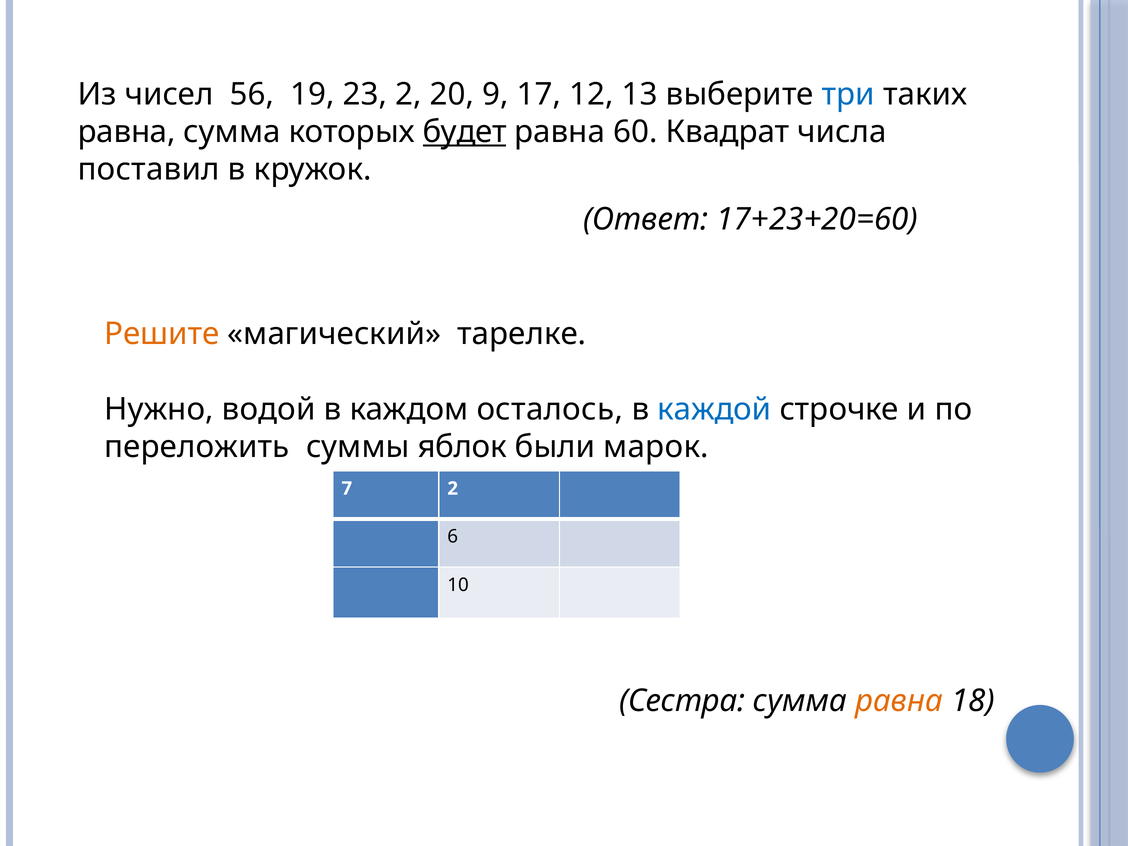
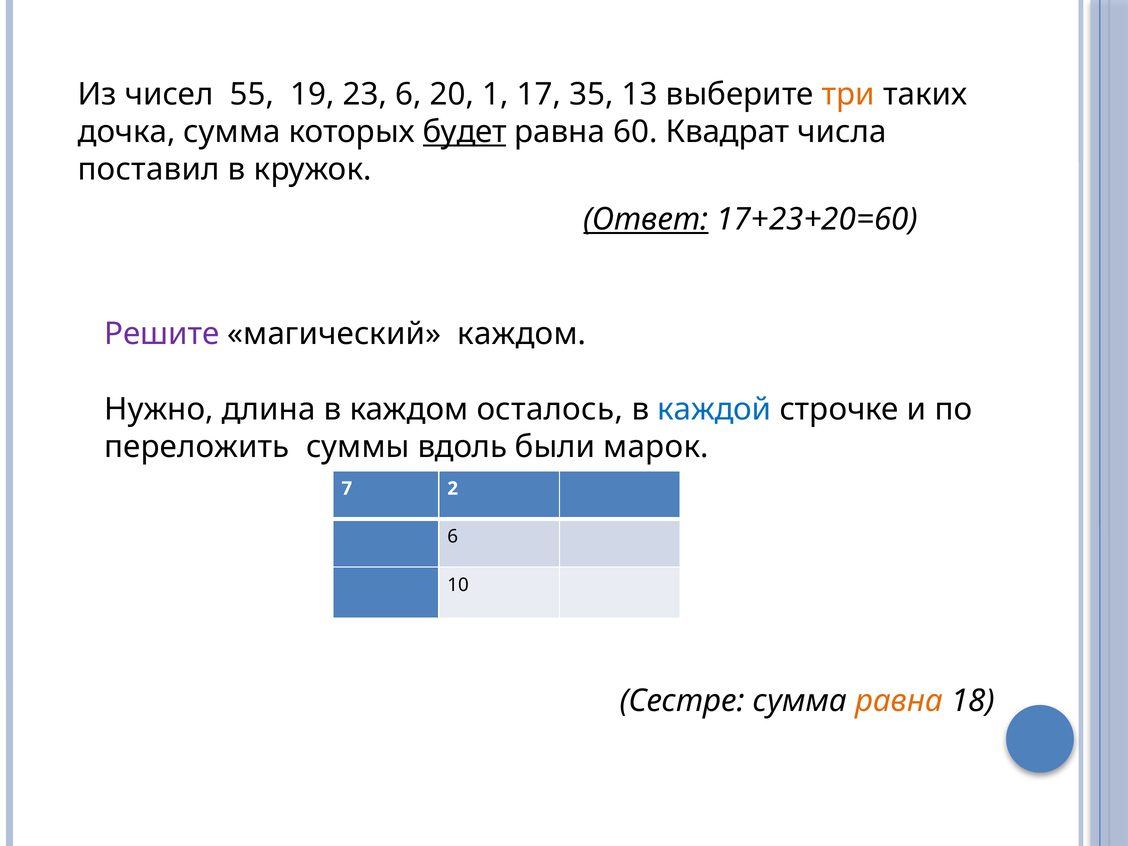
56: 56 -> 55
23 2: 2 -> 6
9: 9 -> 1
12: 12 -> 35
три colour: blue -> orange
равна at (127, 132): равна -> дочка
Ответ underline: none -> present
Решите colour: orange -> purple
магический тарелке: тарелке -> каждом
водой: водой -> длина
яблок: яблок -> вдоль
Сестра: Сестра -> Сестре
